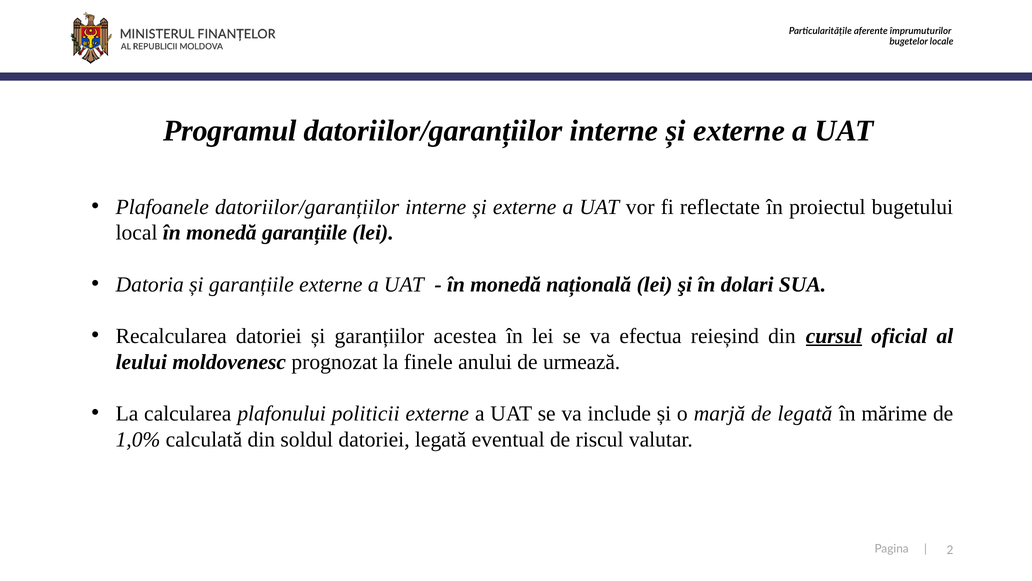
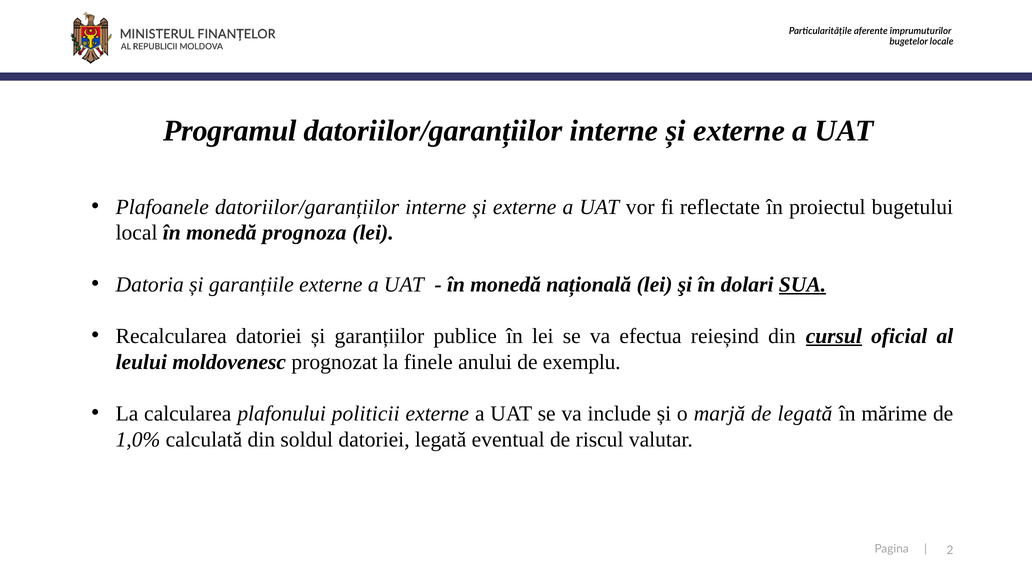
monedă garanțiile: garanțiile -> prognoza
SUA underline: none -> present
acestea: acestea -> publice
urmează: urmează -> exemplu
